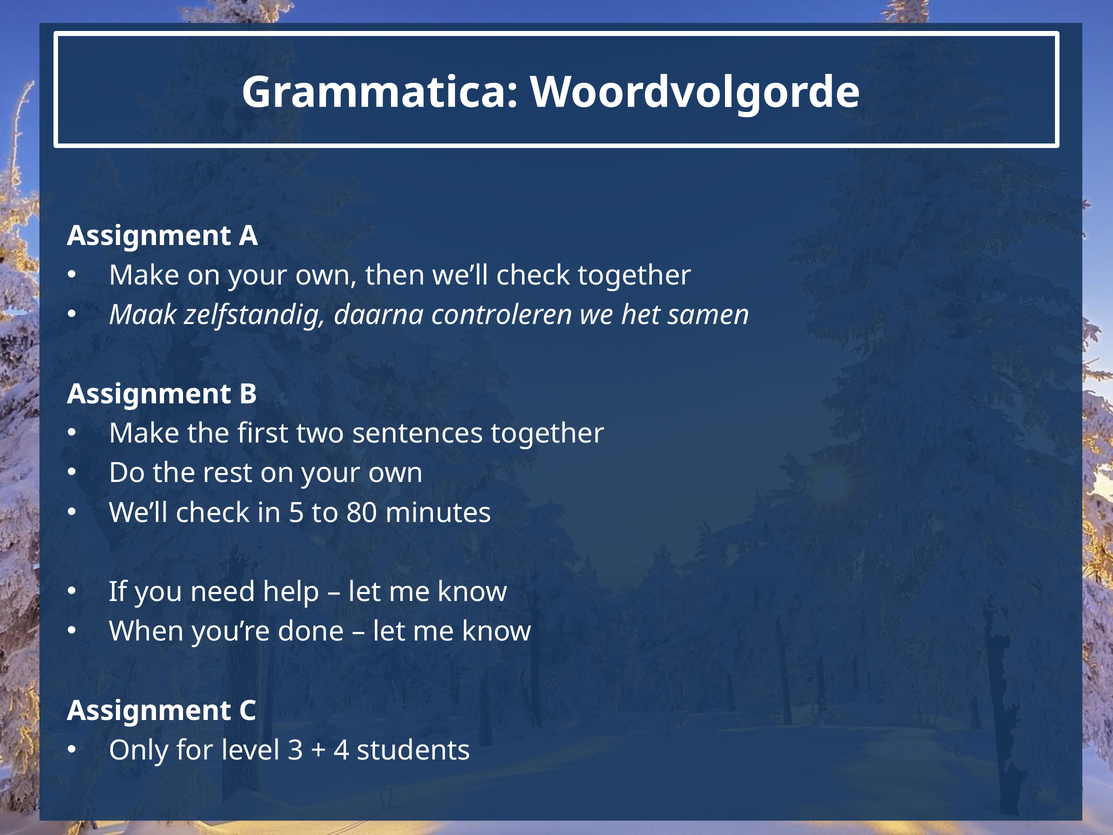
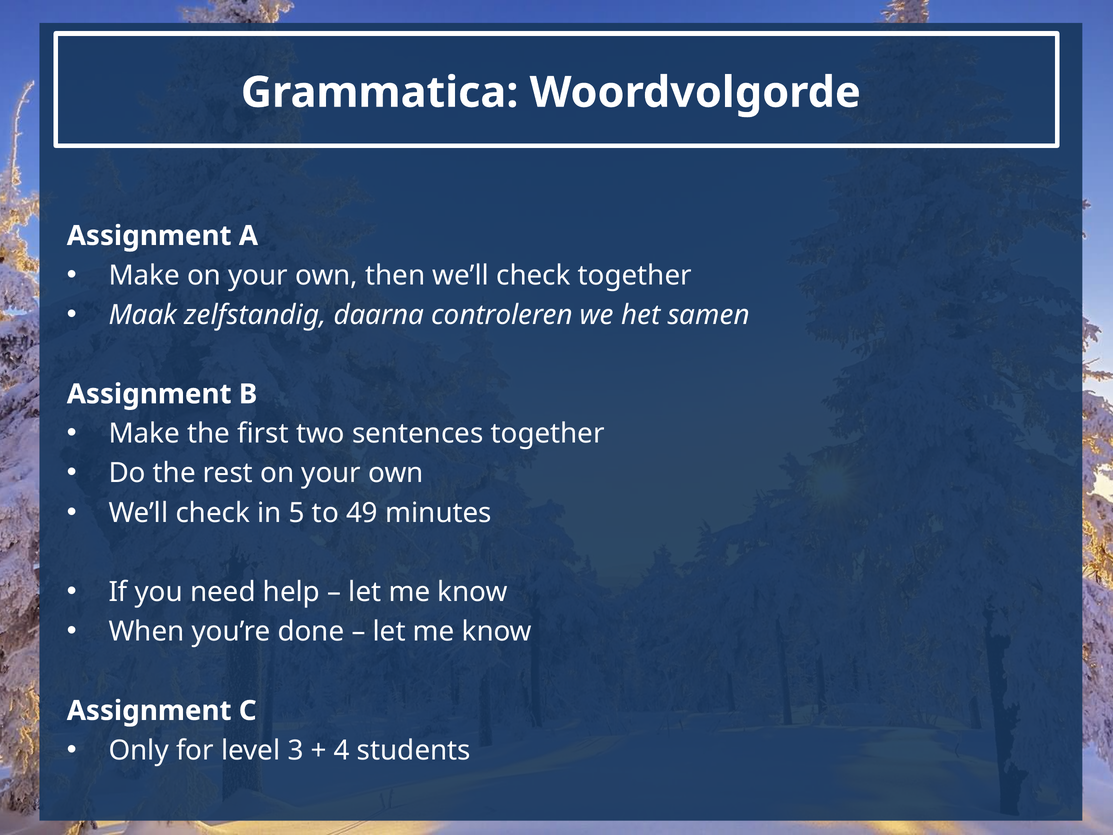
80: 80 -> 49
